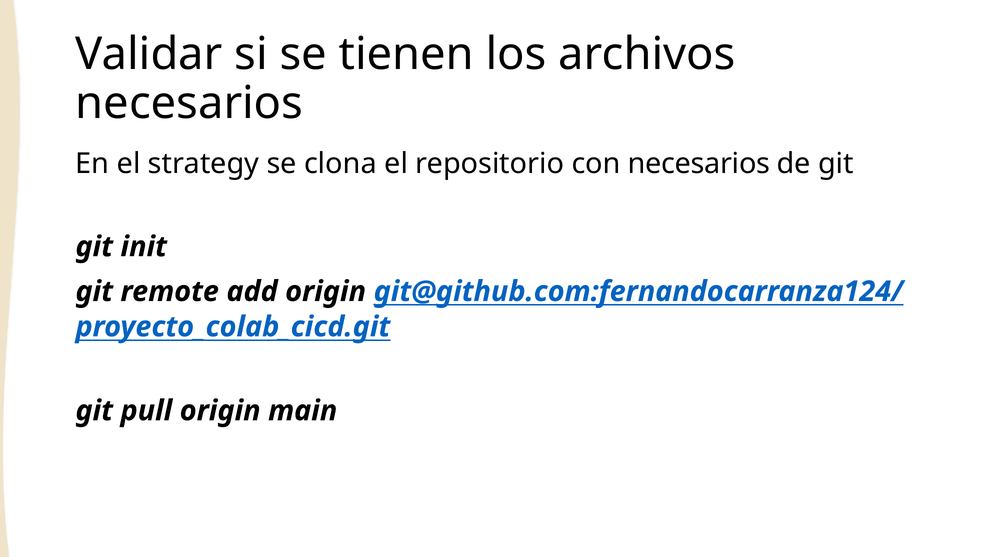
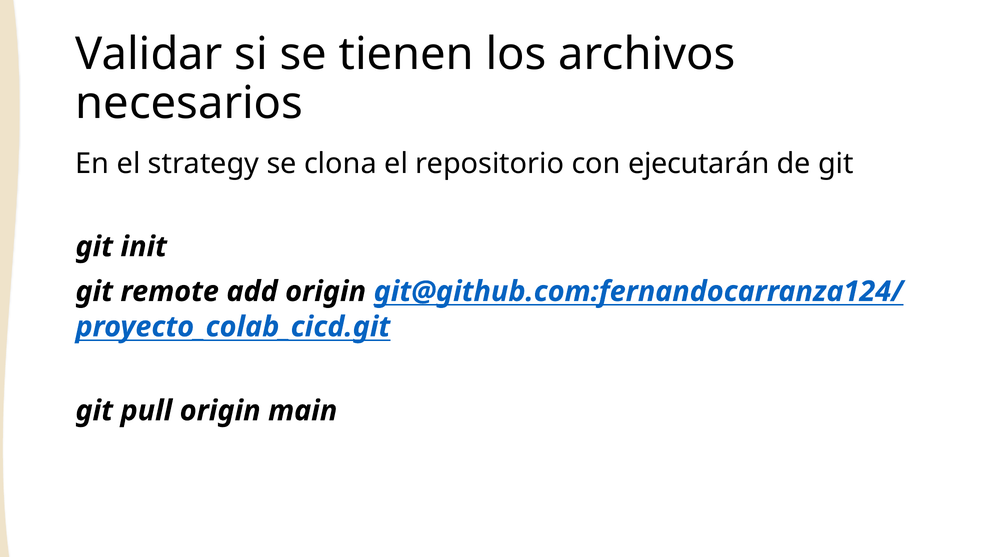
con necesarios: necesarios -> ejecutarán
